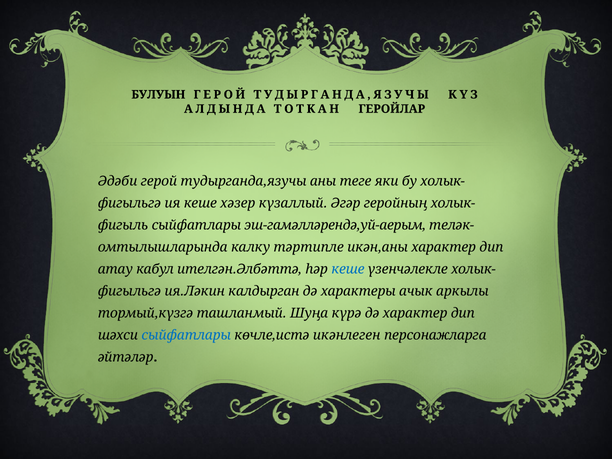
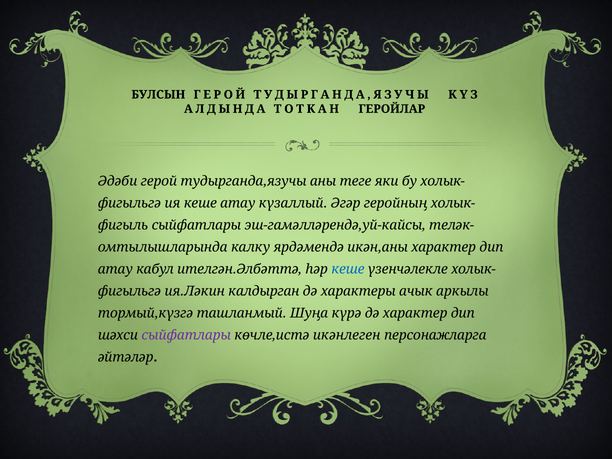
БУЛУЫН: БУЛУЫН -> БУЛСЫН
кеше хәзер: хәзер -> атау
эш-гамәлләрендә,уй-аерым: эш-гамәлләрендә,уй-аерым -> эш-гамәлләрендә,уй-кайсы
тәртипле: тәртипле -> ярдәмендә
сыйфатлары at (186, 335) colour: blue -> purple
